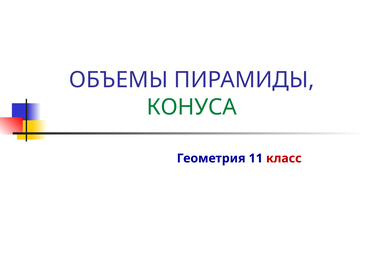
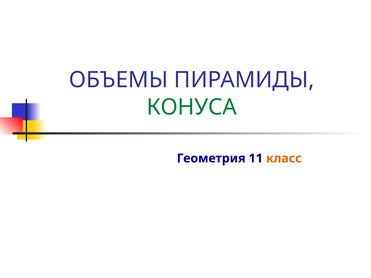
класс colour: red -> orange
